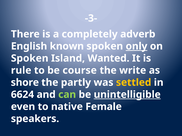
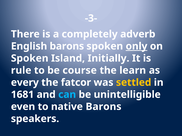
English known: known -> barons
Wanted: Wanted -> Initially
write: write -> learn
shore: shore -> every
partly: partly -> fatcor
6624: 6624 -> 1681
can colour: light green -> light blue
unintelligible underline: present -> none
native Female: Female -> Barons
